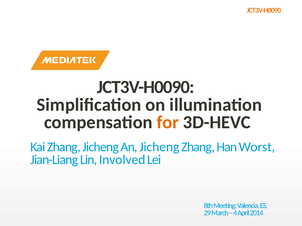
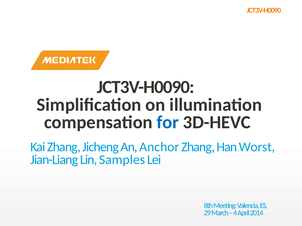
for colour: orange -> blue
An Jicheng: Jicheng -> Anchor
Involved: Involved -> Samples
